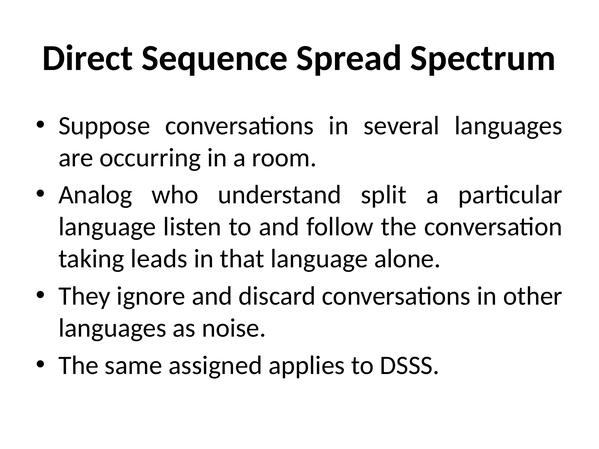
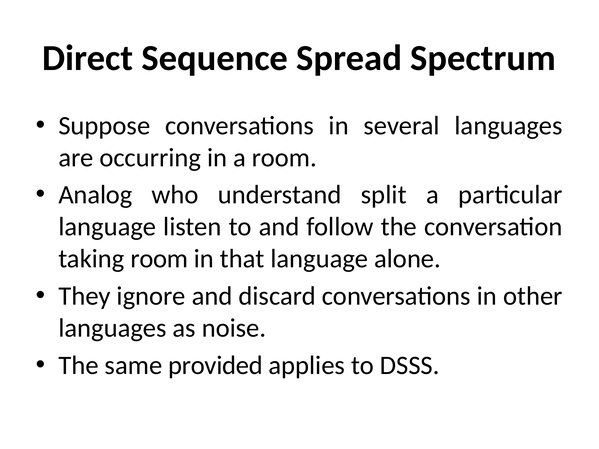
taking leads: leads -> room
assigned: assigned -> provided
